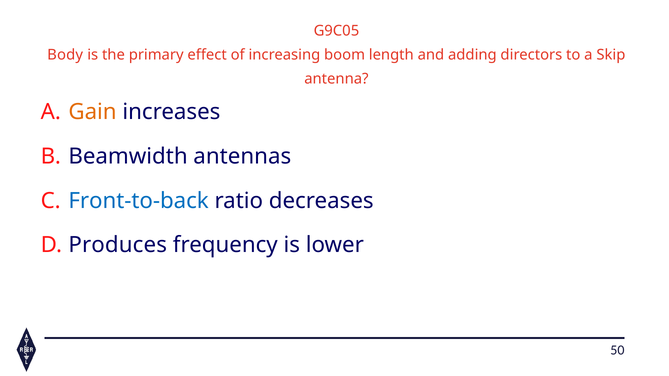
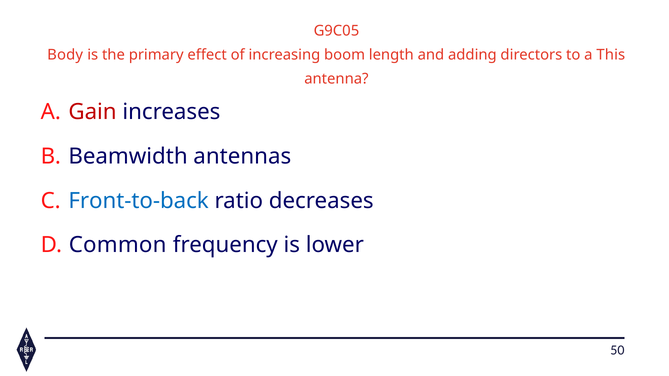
Skip: Skip -> This
Gain colour: orange -> red
Produces at (118, 245): Produces -> Common
